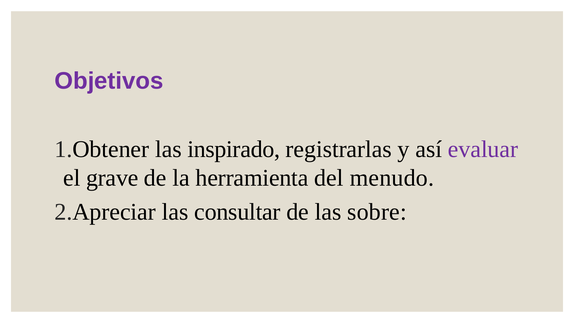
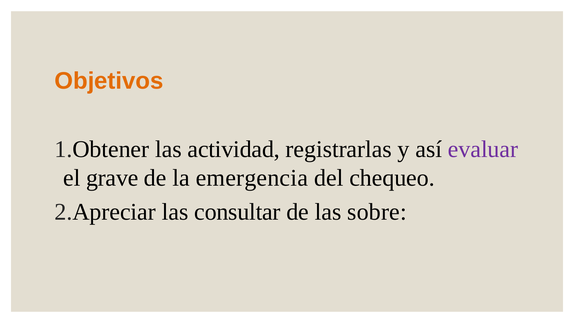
Objetivos colour: purple -> orange
inspirado: inspirado -> actividad
herramienta: herramienta -> emergencia
menudo: menudo -> chequeo
